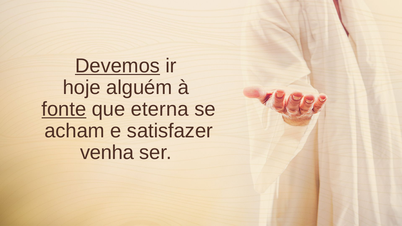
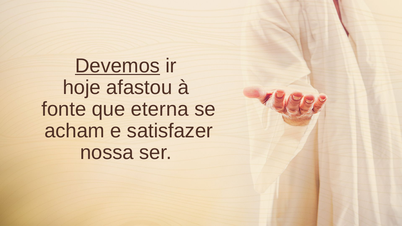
alguém: alguém -> afastou
fonte underline: present -> none
venha: venha -> nossa
